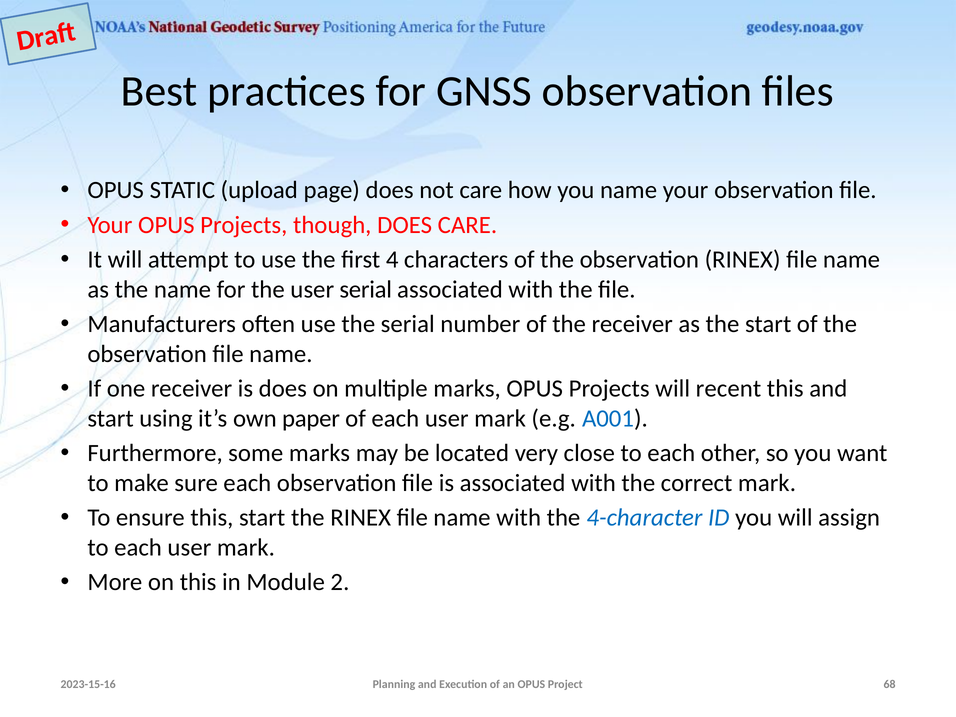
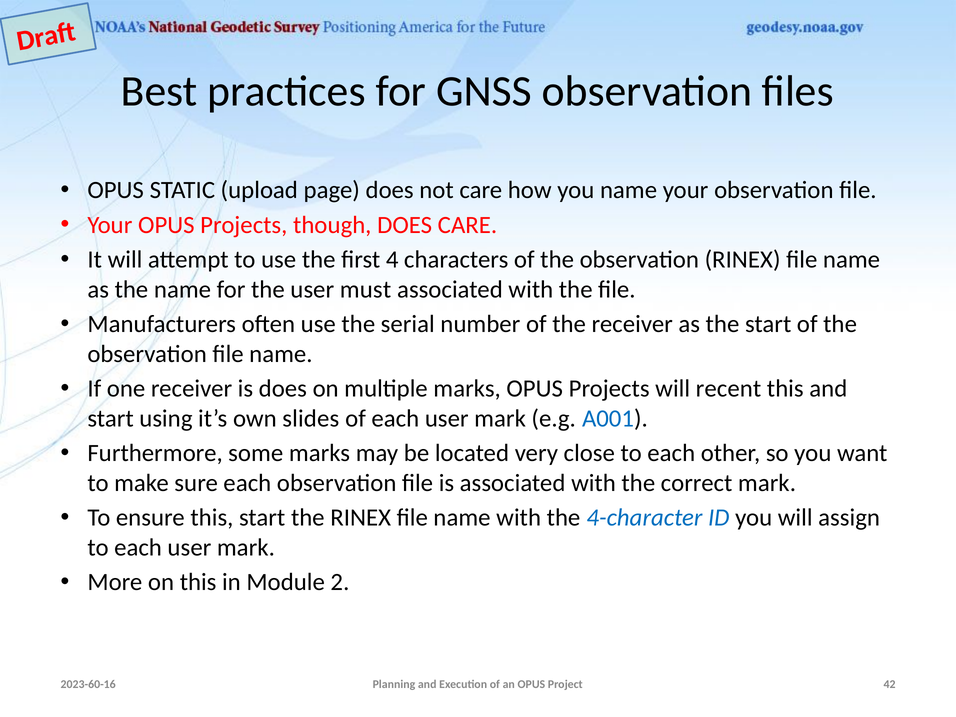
user serial: serial -> must
paper: paper -> slides
2023-15-16: 2023-15-16 -> 2023-60-16
68: 68 -> 42
